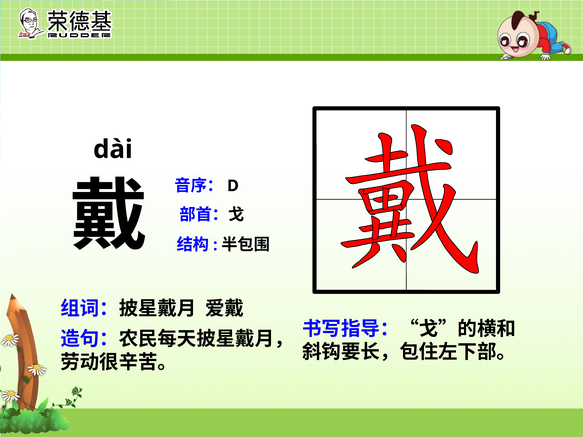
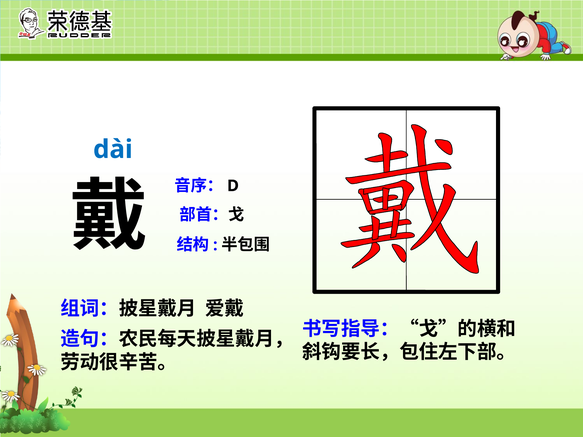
dài colour: black -> blue
